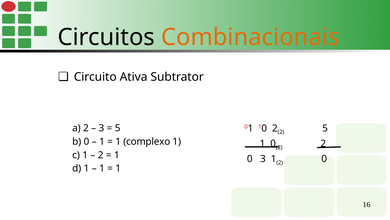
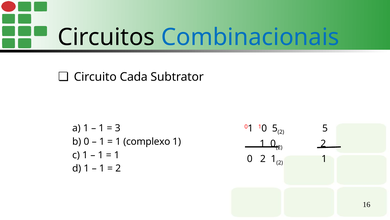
Combinacionais colour: orange -> blue
Ativa: Ativa -> Cada
10 2: 2 -> 5
a 2: 2 -> 1
3 at (101, 128): 3 -> 1
5 at (118, 128): 5 -> 3
2 at (101, 155): 2 -> 1
3 at (263, 158): 3 -> 2
1 2 0: 0 -> 1
1 at (118, 168): 1 -> 2
